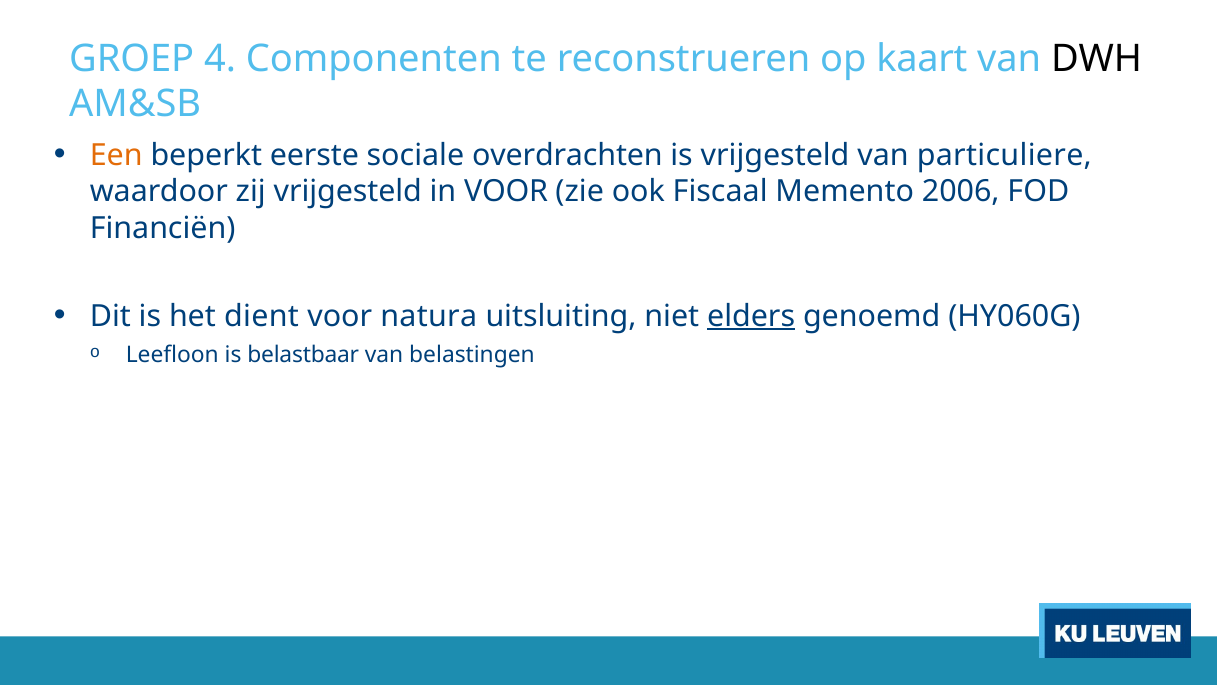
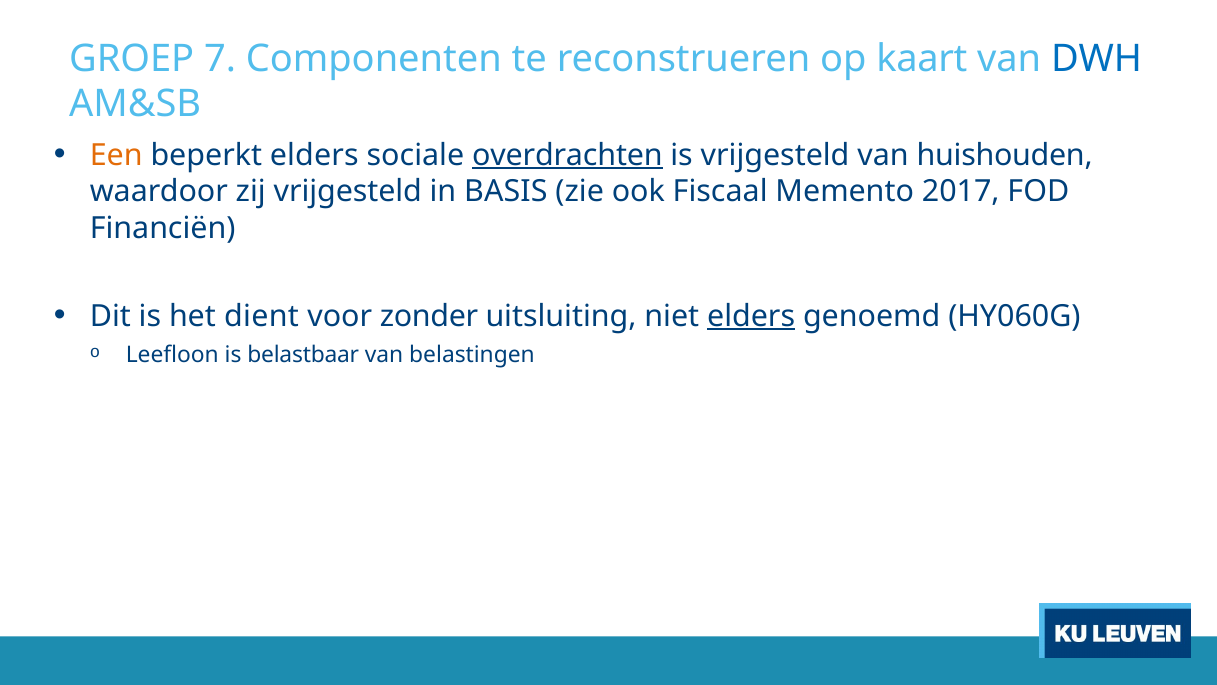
4: 4 -> 7
DWH colour: black -> blue
beperkt eerste: eerste -> elders
overdrachten underline: none -> present
particuliere: particuliere -> huishouden
in VOOR: VOOR -> BASIS
2006: 2006 -> 2017
natura: natura -> zonder
